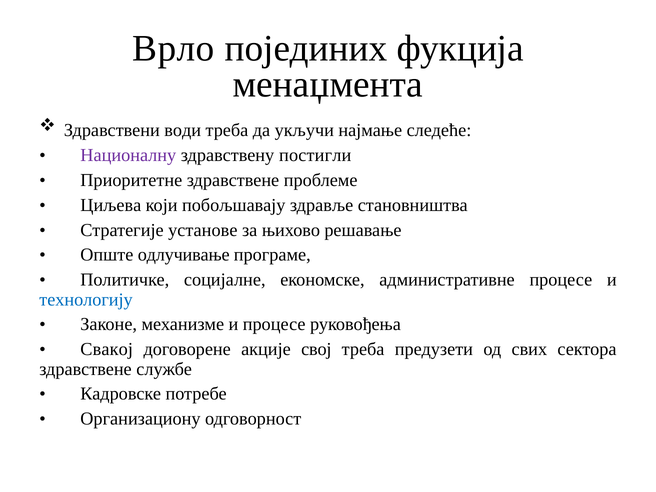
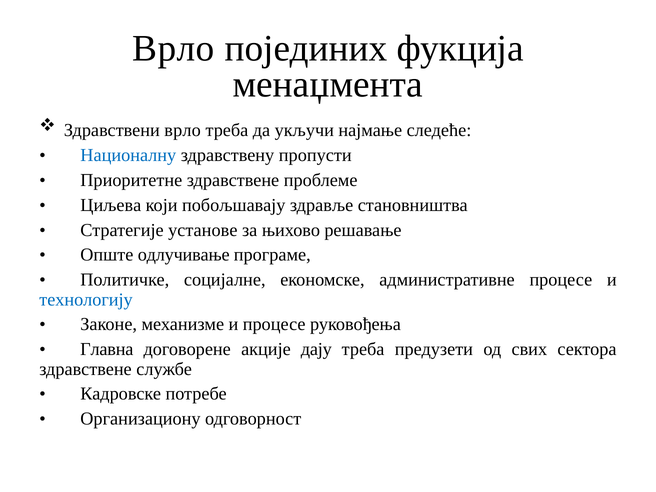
Здравствени води: води -> врло
Националну colour: purple -> blue
постигли: постигли -> пропусти
Свакој: Свакој -> Главна
свој: свој -> дају
